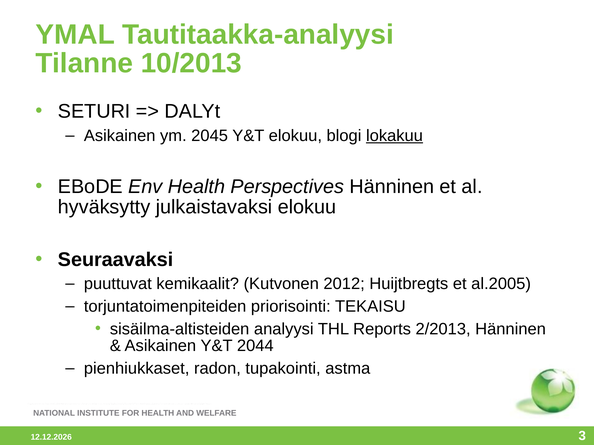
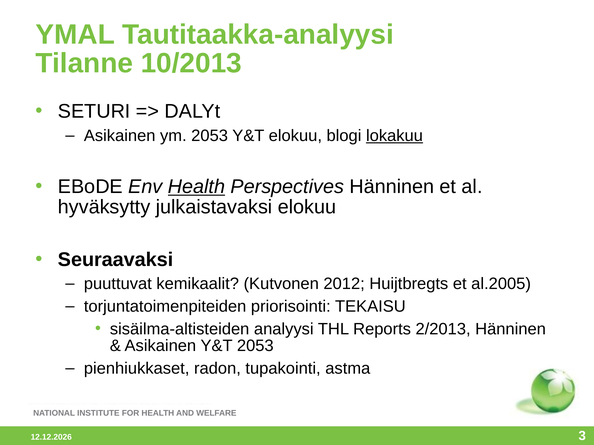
ym 2045: 2045 -> 2053
Health at (197, 187) underline: none -> present
Y&T 2044: 2044 -> 2053
